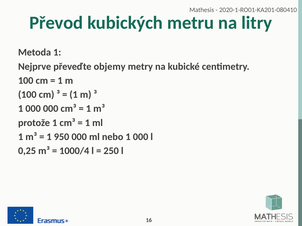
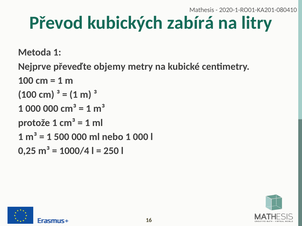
metru: metru -> zabírá
950: 950 -> 500
